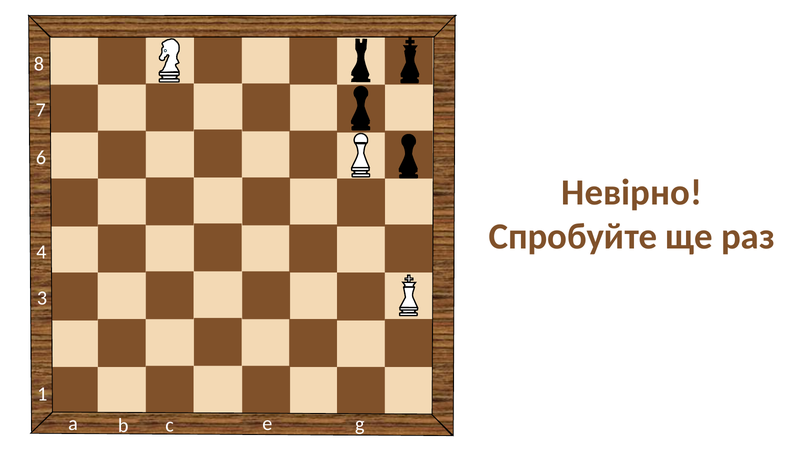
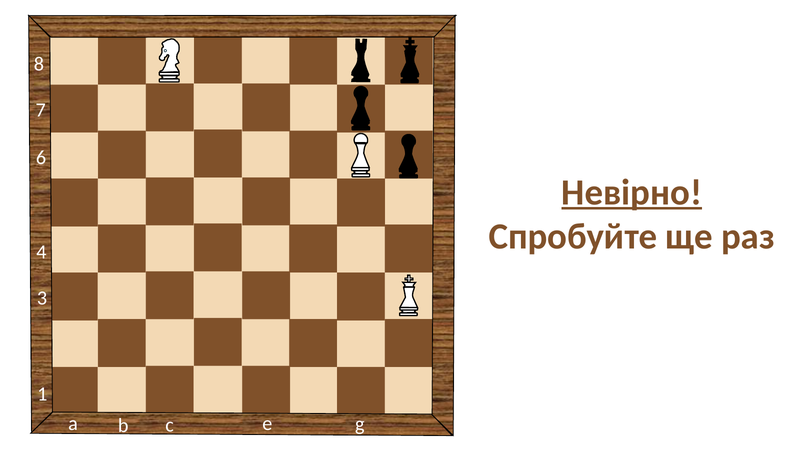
Невірно underline: none -> present
